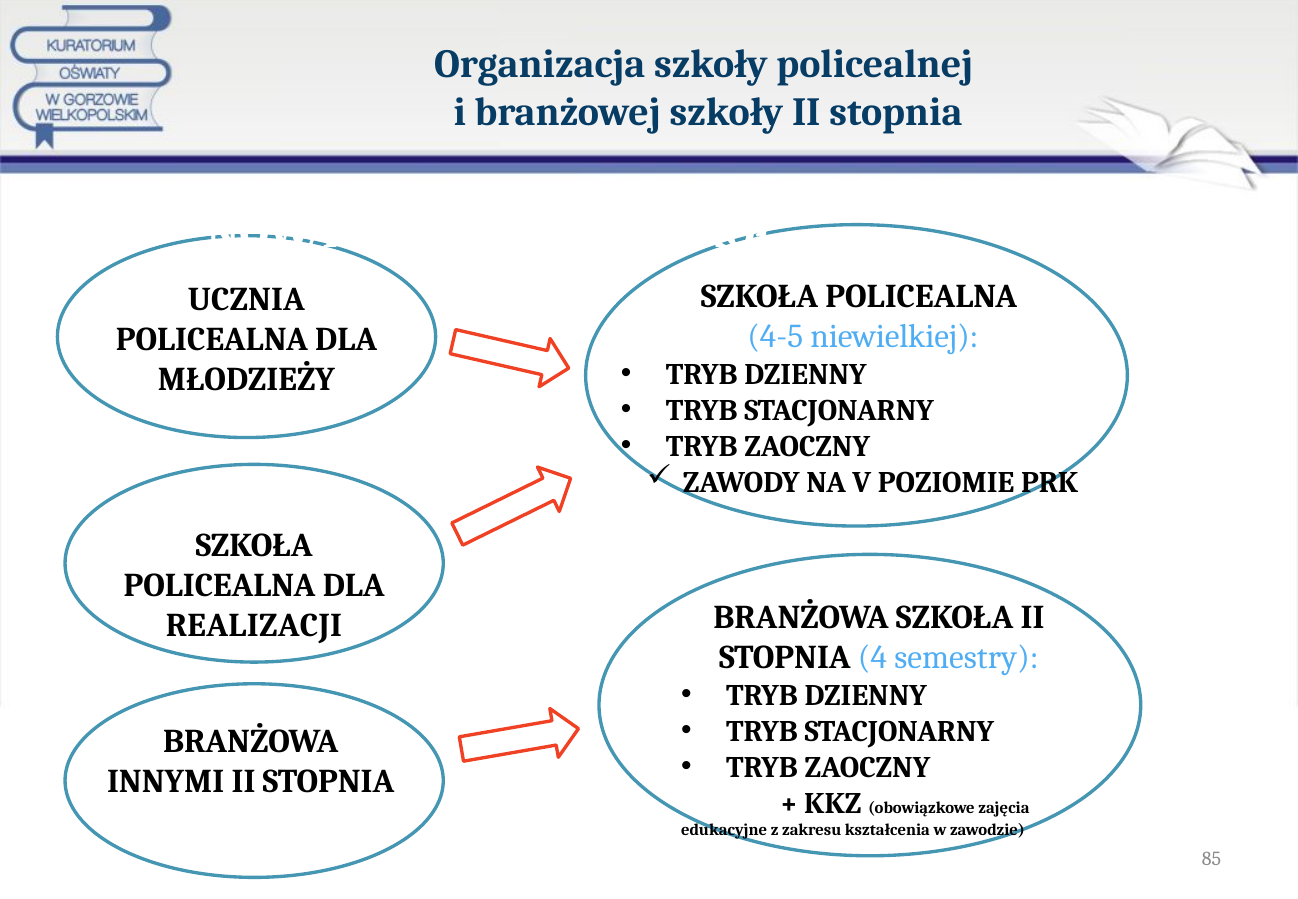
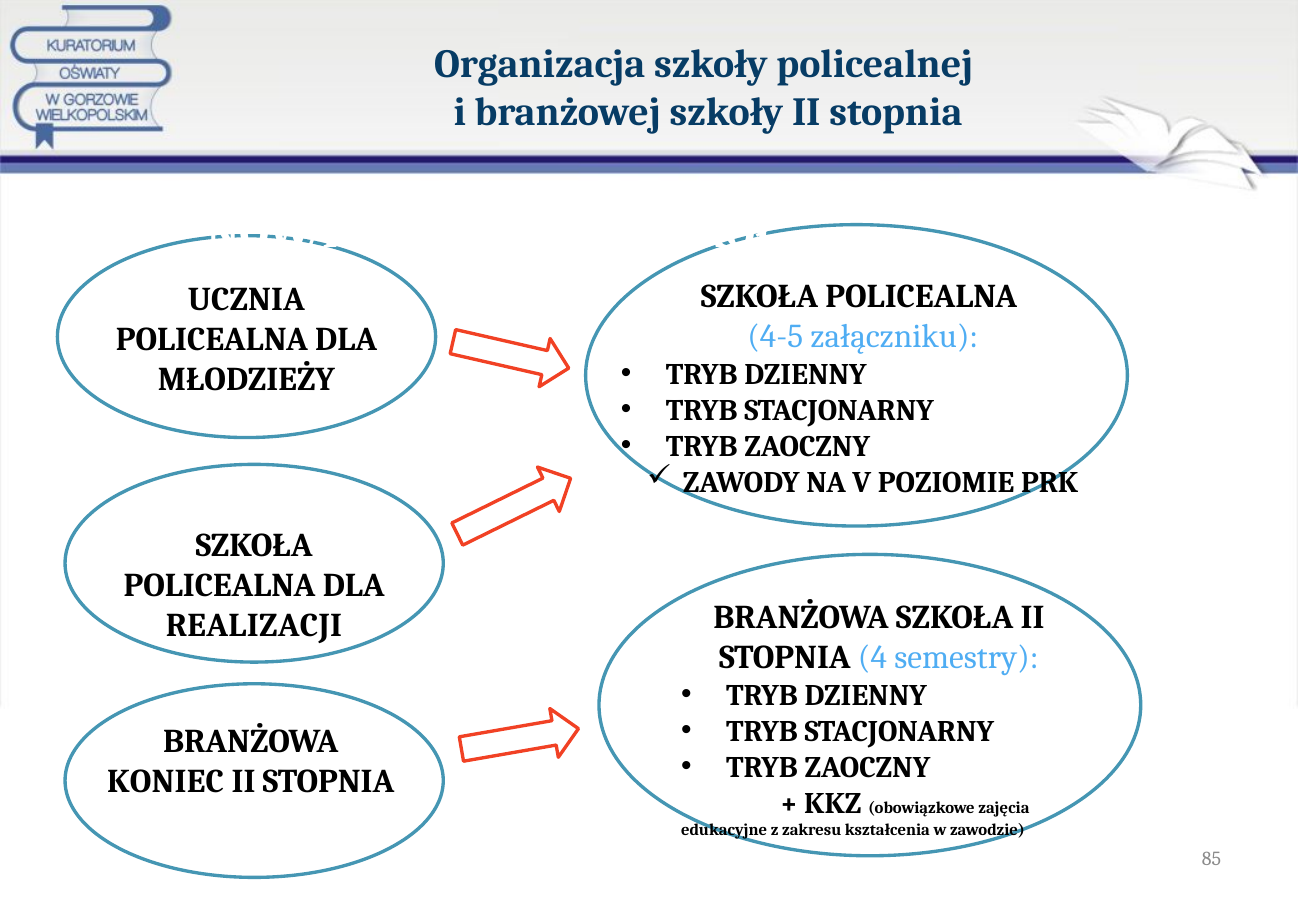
niewielkiej: niewielkiej -> załączniku
INNYMI: INNYMI -> KONIEC
